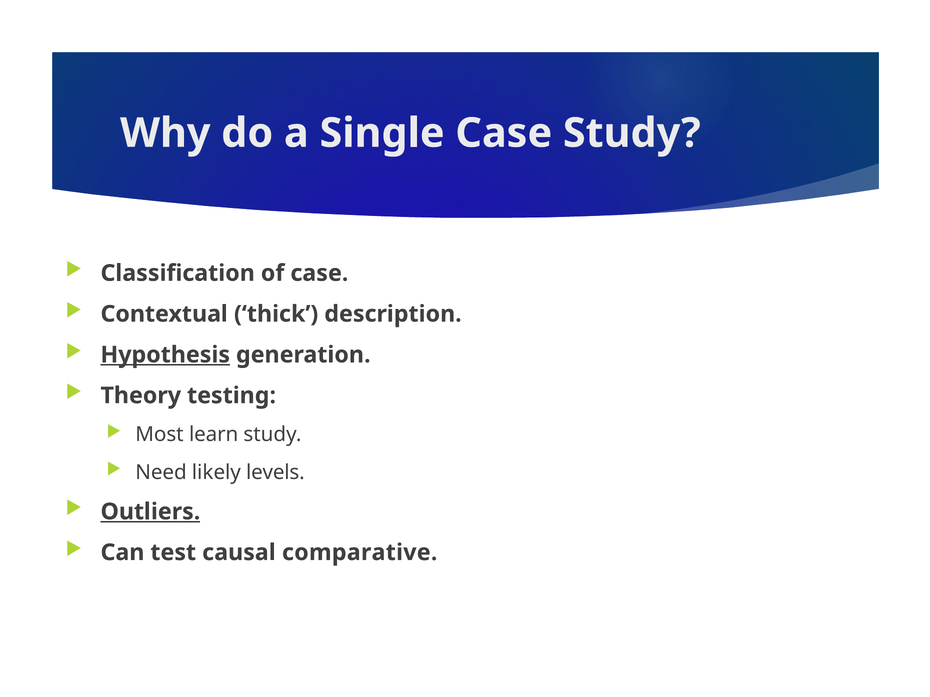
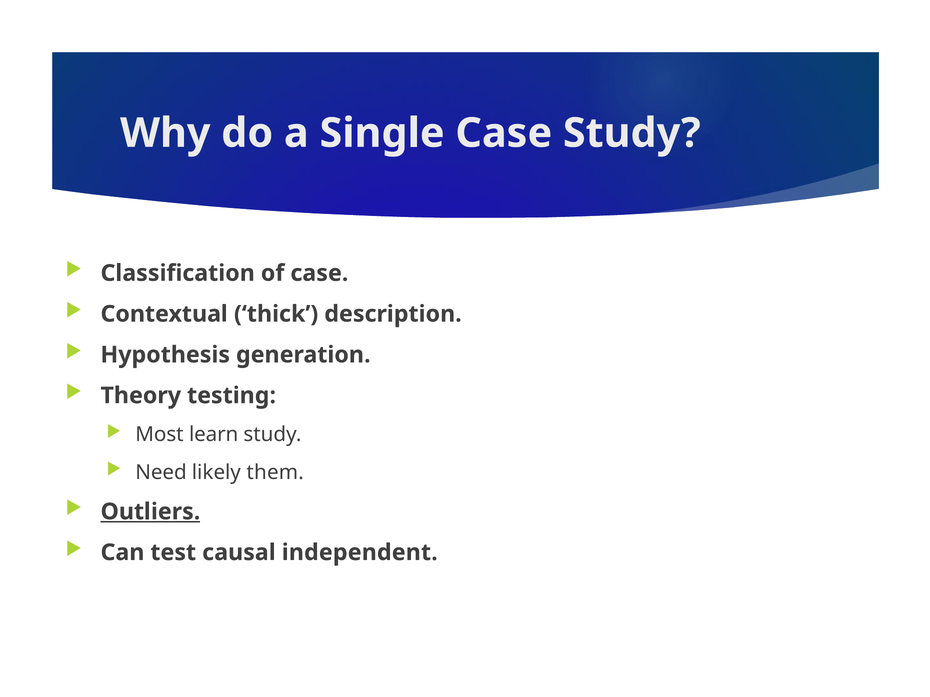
Hypothesis underline: present -> none
levels: levels -> them
comparative: comparative -> independent
